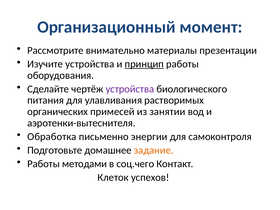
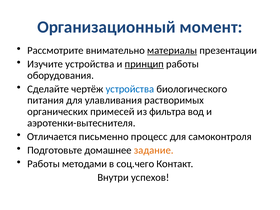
материалы underline: none -> present
устройства at (130, 89) colour: purple -> blue
занятии: занятии -> фильтра
Обработка: Обработка -> Отличается
энергии: энергии -> процесс
Клеток: Клеток -> Внутри
